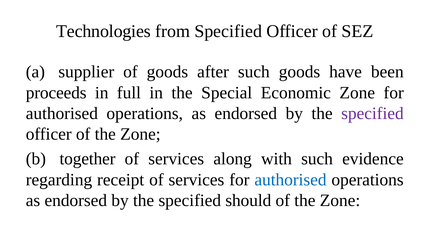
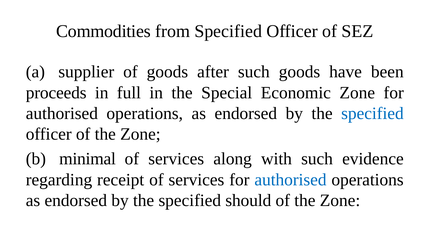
Technologies: Technologies -> Commodities
specified at (372, 113) colour: purple -> blue
together: together -> minimal
